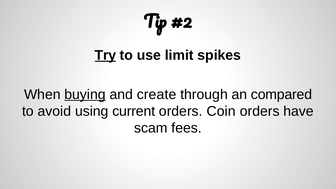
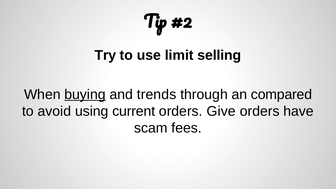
Try underline: present -> none
spikes: spikes -> selling
create: create -> trends
Coin: Coin -> Give
